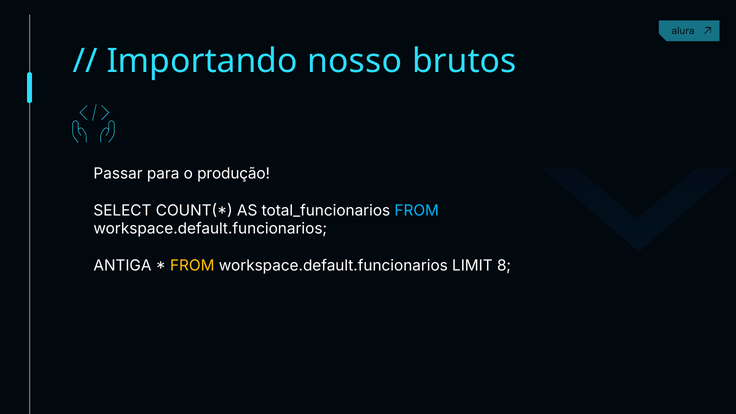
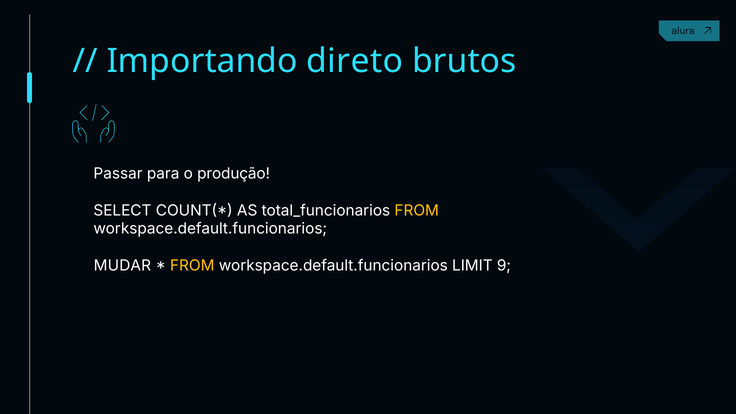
nosso: nosso -> direto
FROM at (417, 211) colour: light blue -> yellow
ANTIGA: ANTIGA -> MUDAR
8: 8 -> 9
